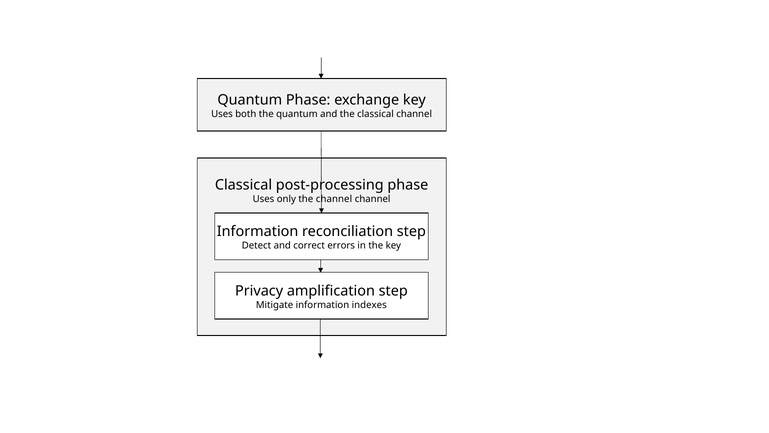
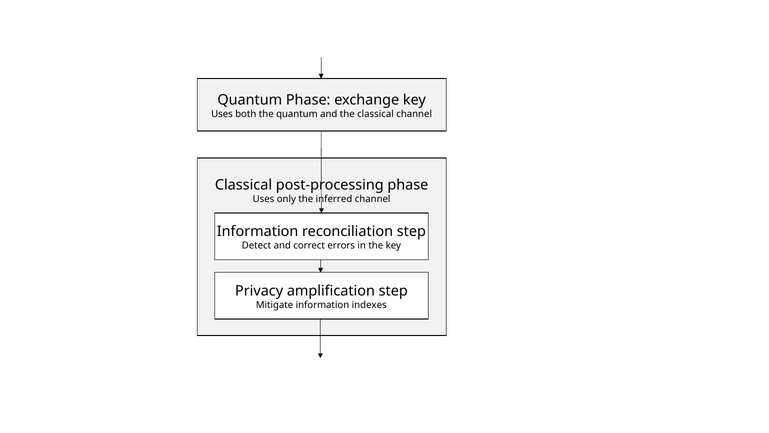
the channel: channel -> inferred
